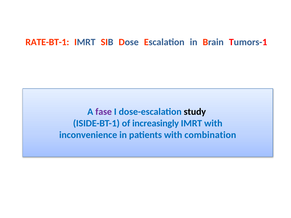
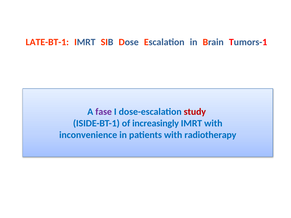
RATE-BT-1: RATE-BT-1 -> LATE-BT-1
study colour: black -> red
combination: combination -> radiotherapy
